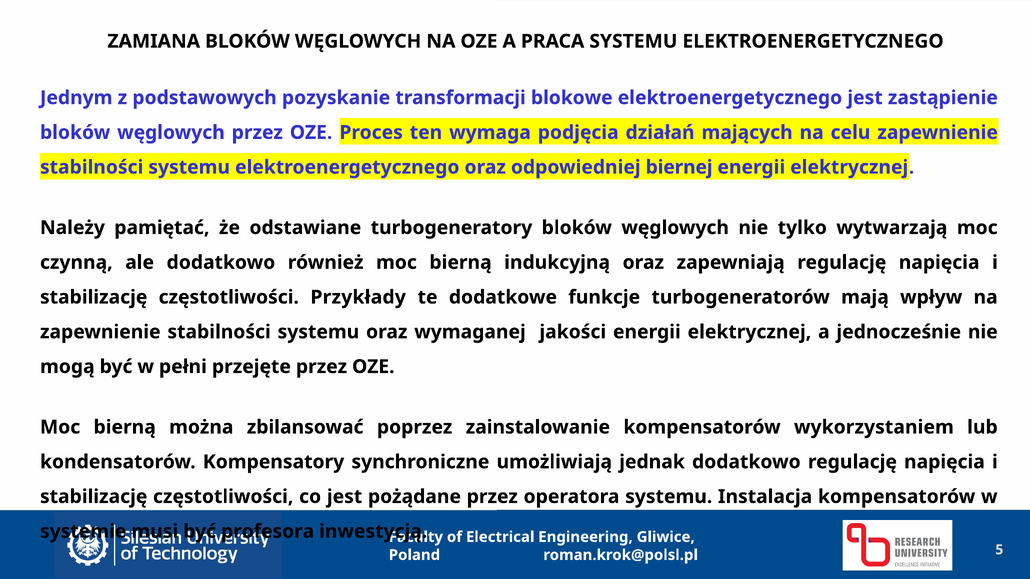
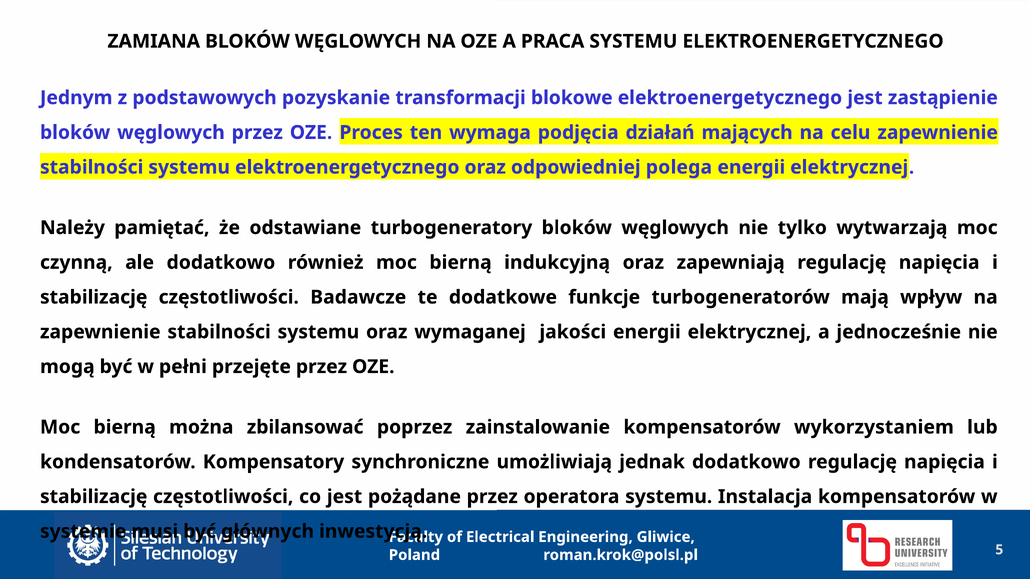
biernej: biernej -> polega
Przykłady: Przykłady -> Badawcze
profesora: profesora -> głównych
